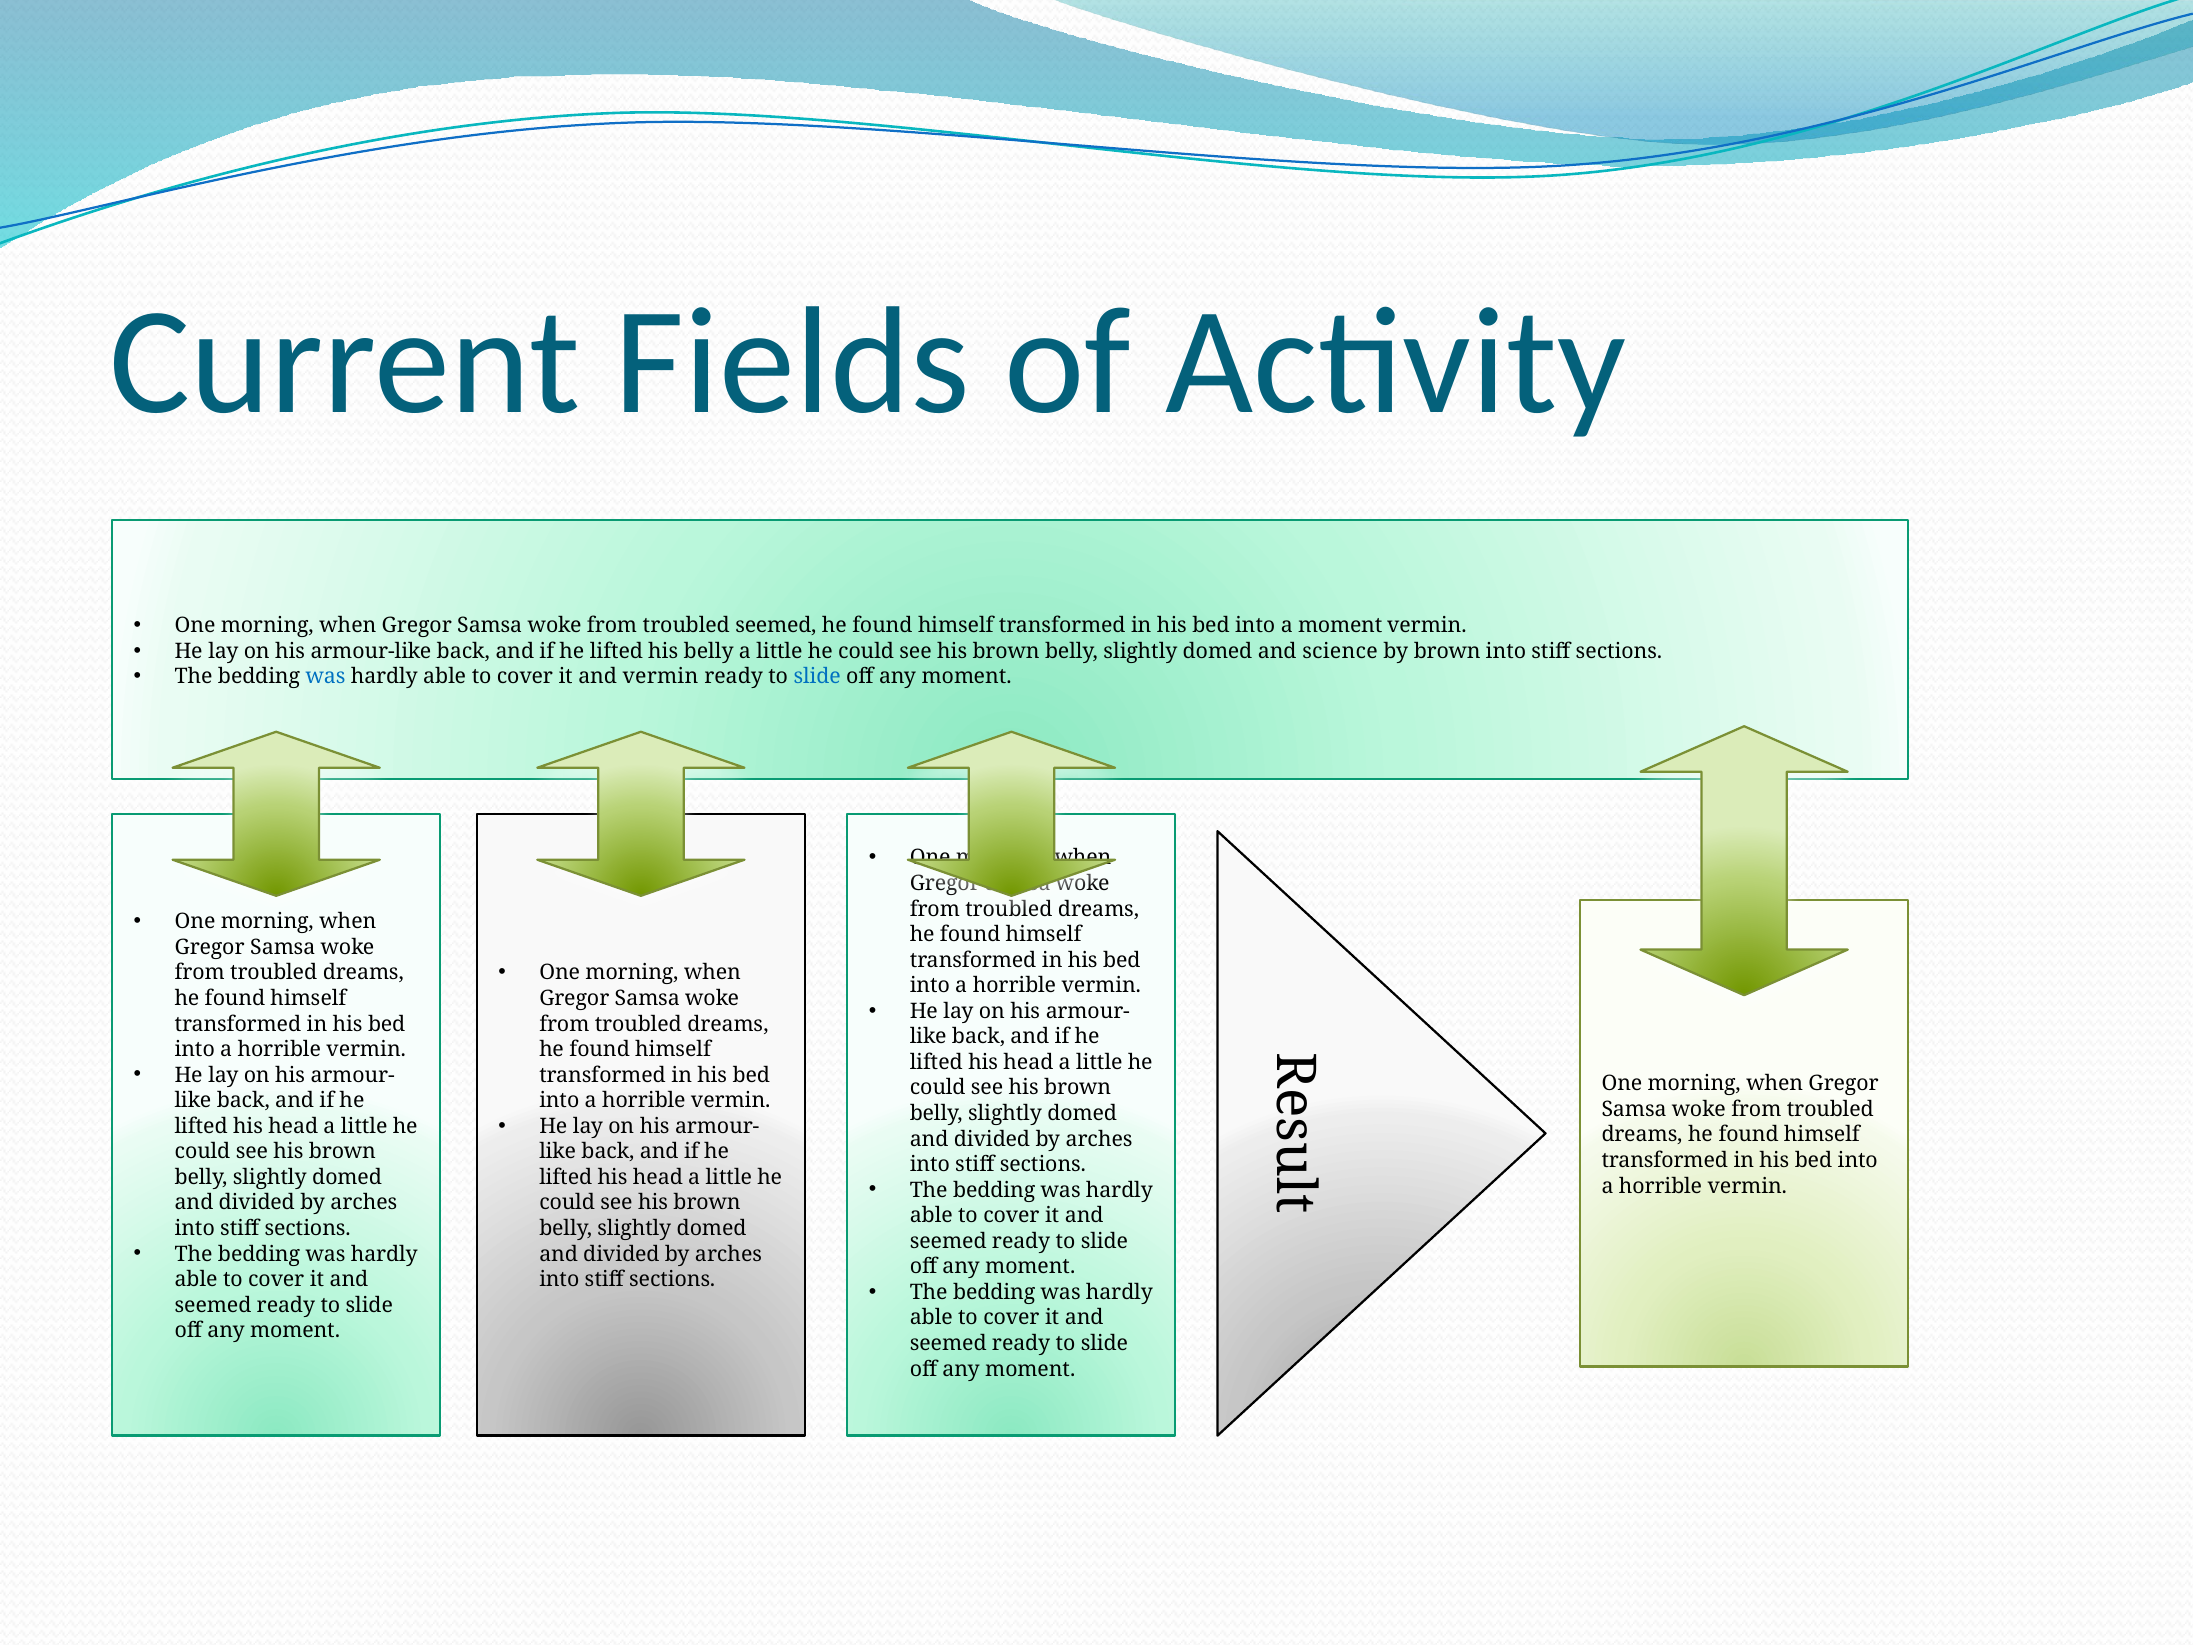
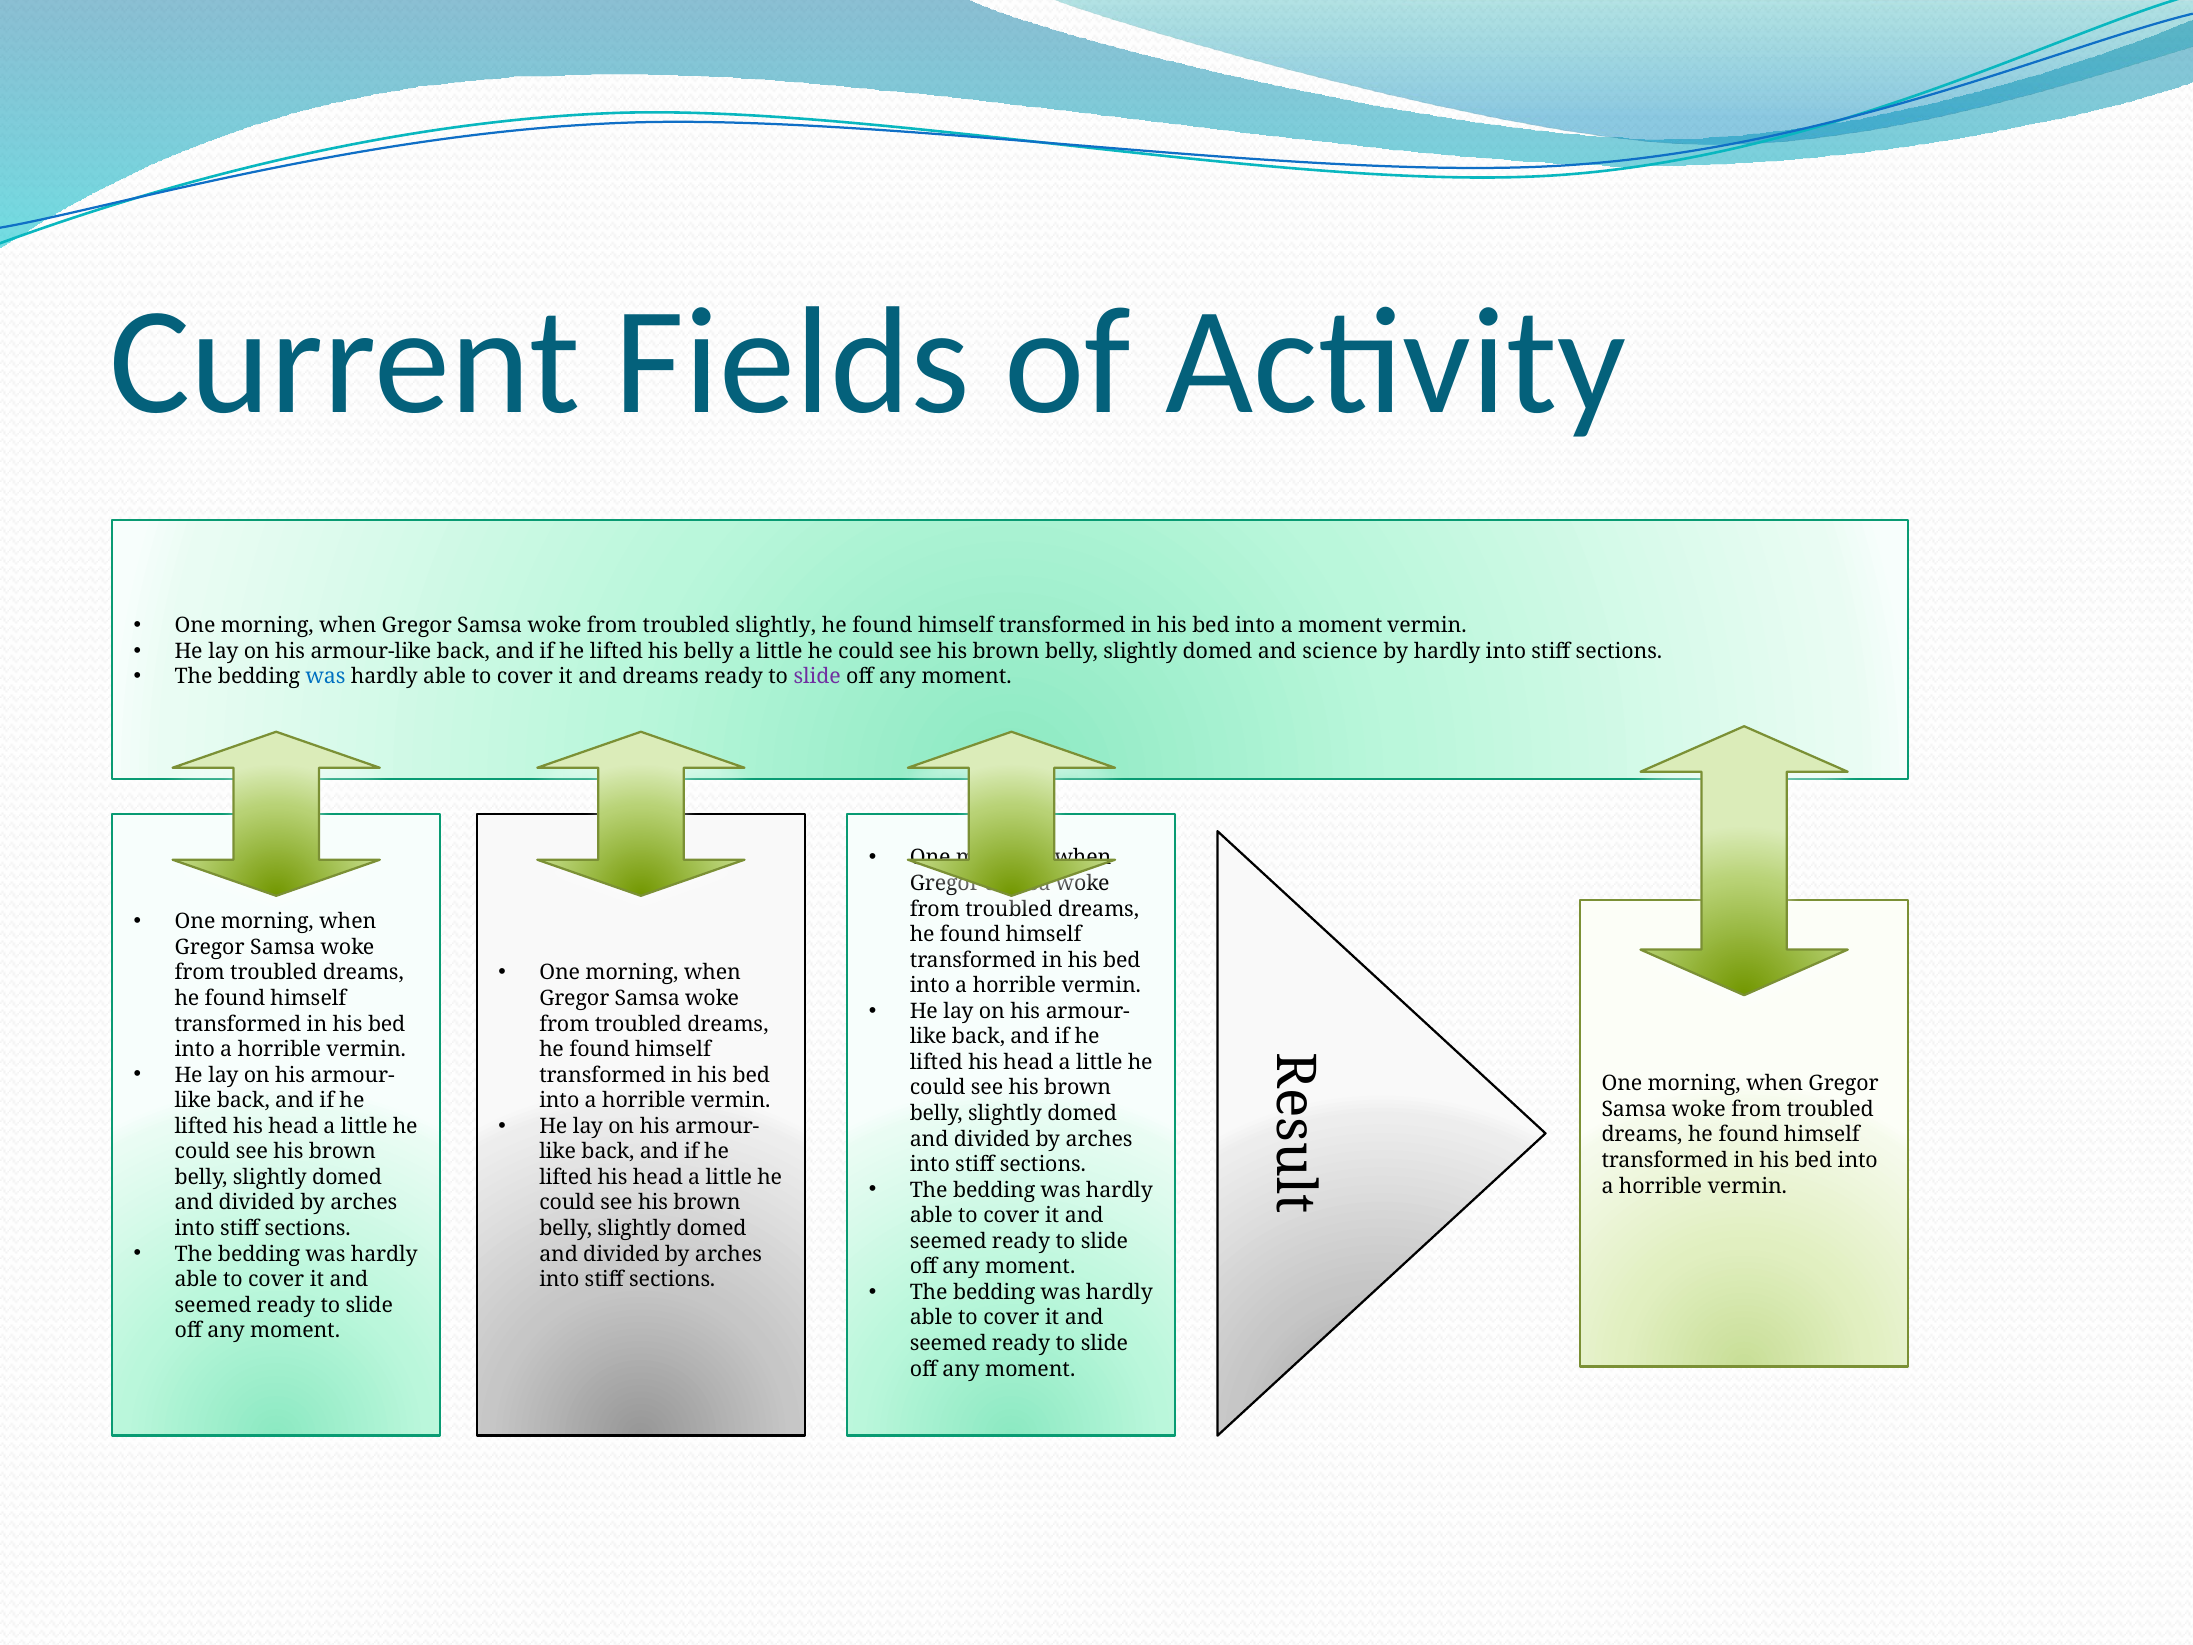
troubled seemed: seemed -> slightly
by brown: brown -> hardly
and vermin: vermin -> dreams
slide at (817, 677) colour: blue -> purple
